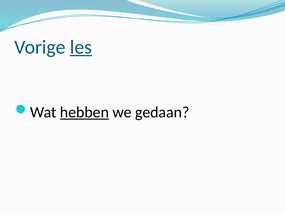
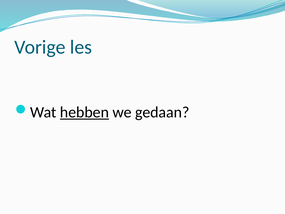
les underline: present -> none
